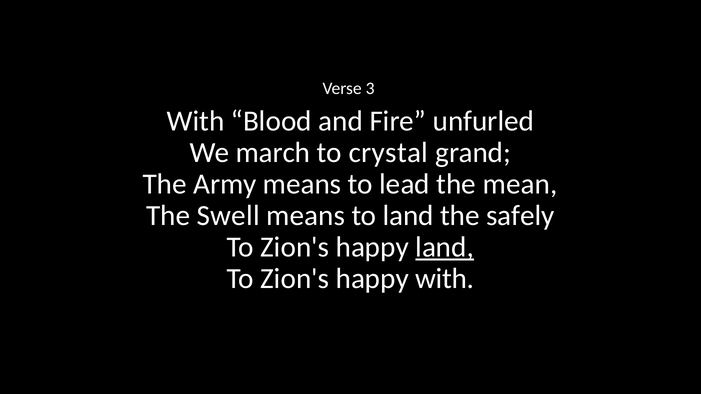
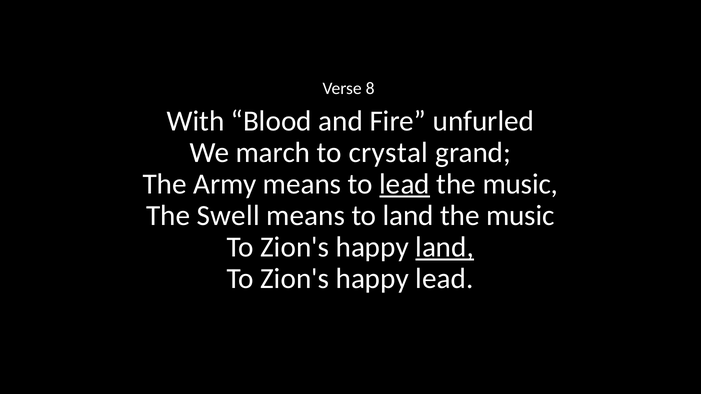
3: 3 -> 8
lead at (405, 184) underline: none -> present
mean at (520, 184): mean -> music
safely at (520, 216): safely -> music
happy with: with -> lead
